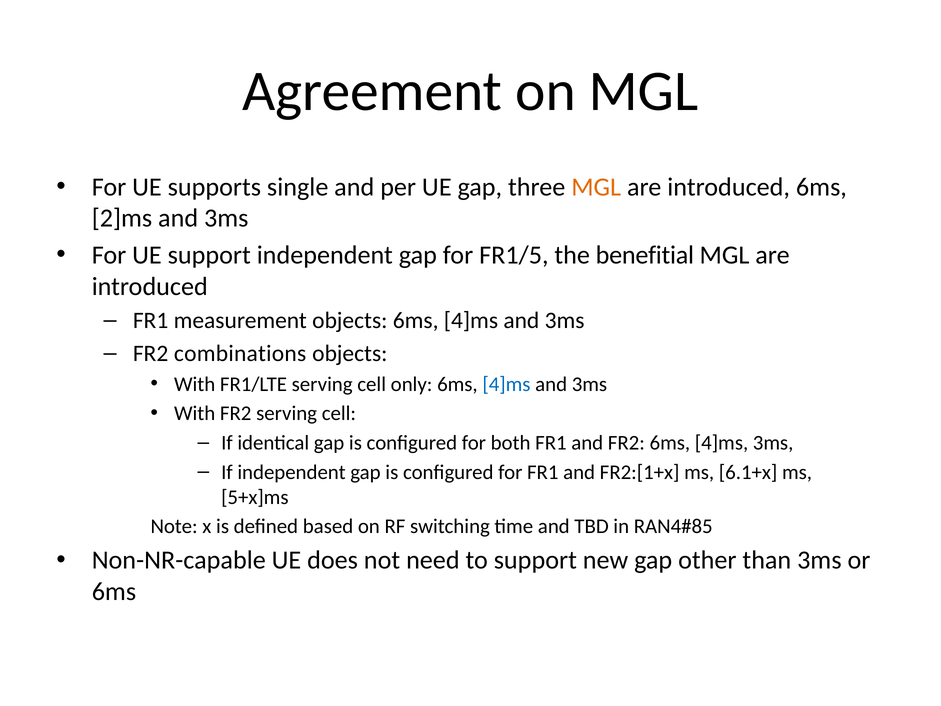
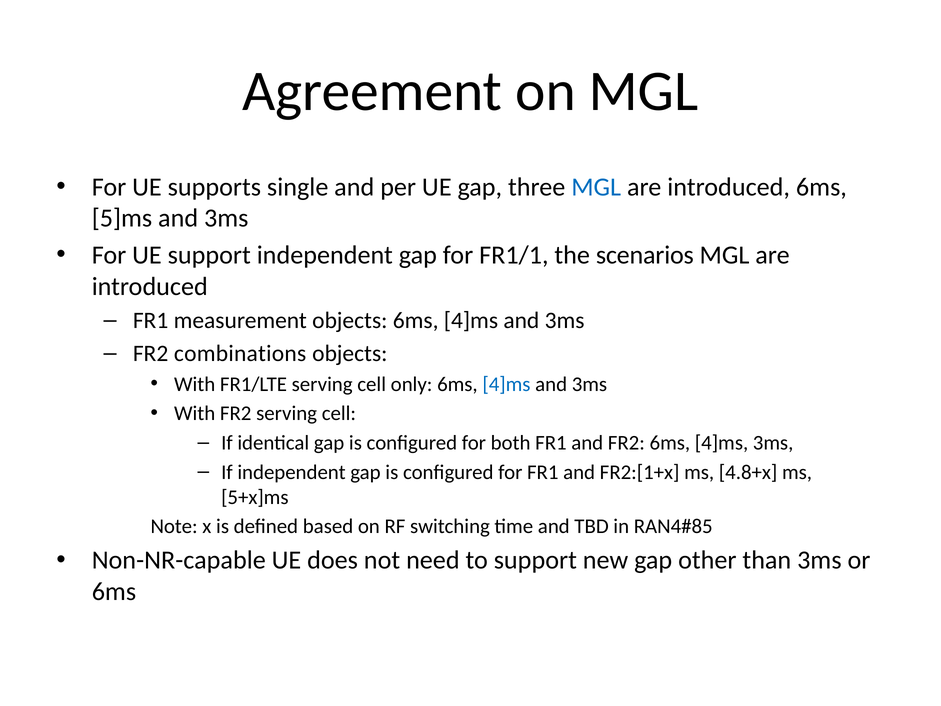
MGL at (596, 187) colour: orange -> blue
2]ms: 2]ms -> 5]ms
FR1/5: FR1/5 -> FR1/1
benefitial: benefitial -> scenarios
6.1+x: 6.1+x -> 4.8+x
